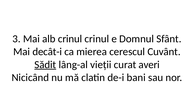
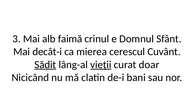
alb crinul: crinul -> faimă
vieții underline: none -> present
averi: averi -> doar
